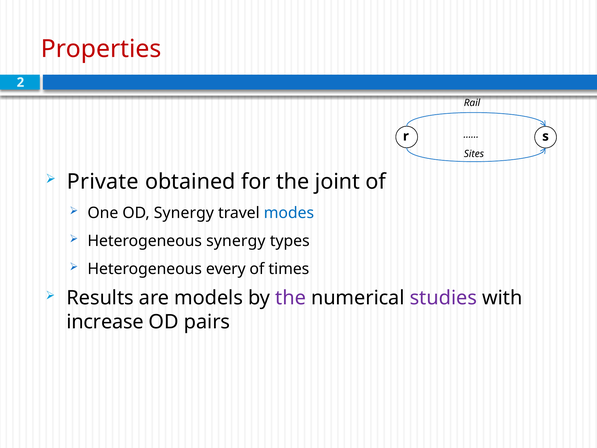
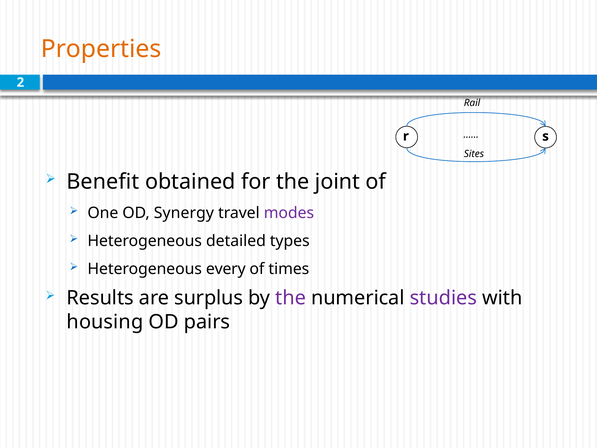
Properties colour: red -> orange
Private: Private -> Benefit
modes colour: blue -> purple
Heterogeneous synergy: synergy -> detailed
models: models -> surplus
increase: increase -> housing
